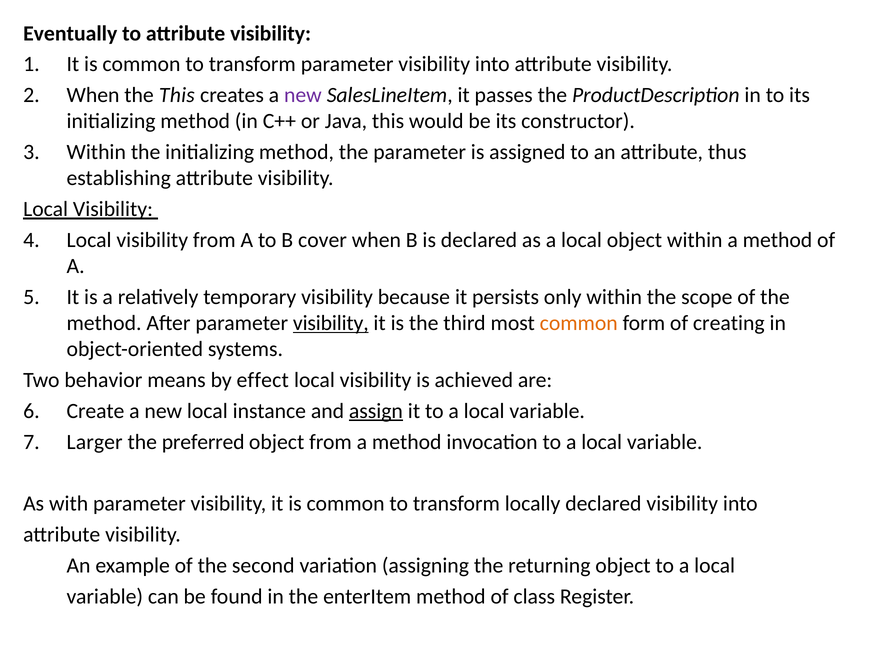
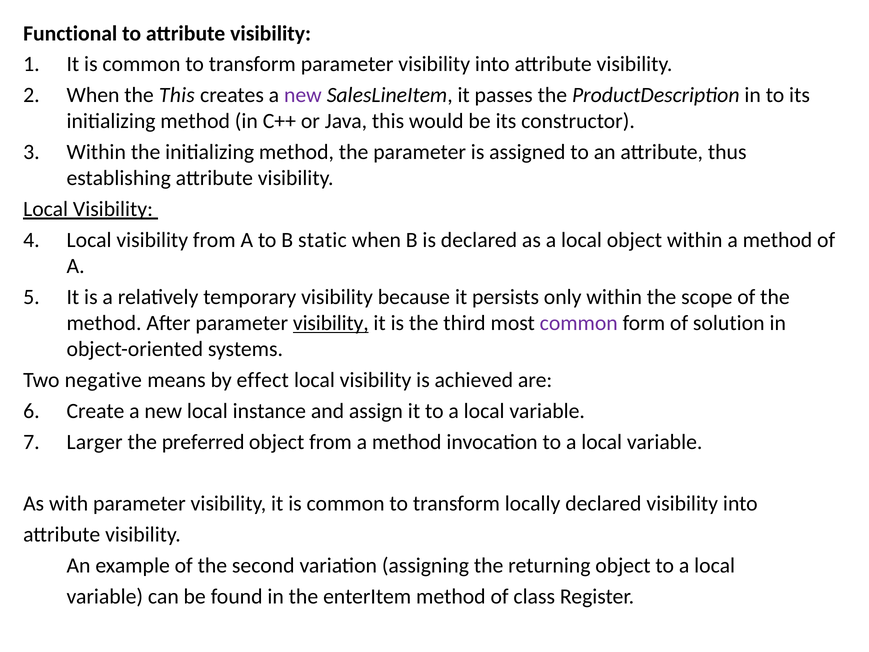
Eventually: Eventually -> Functional
cover: cover -> static
common at (579, 323) colour: orange -> purple
creating: creating -> solution
behavior: behavior -> negative
assign underline: present -> none
